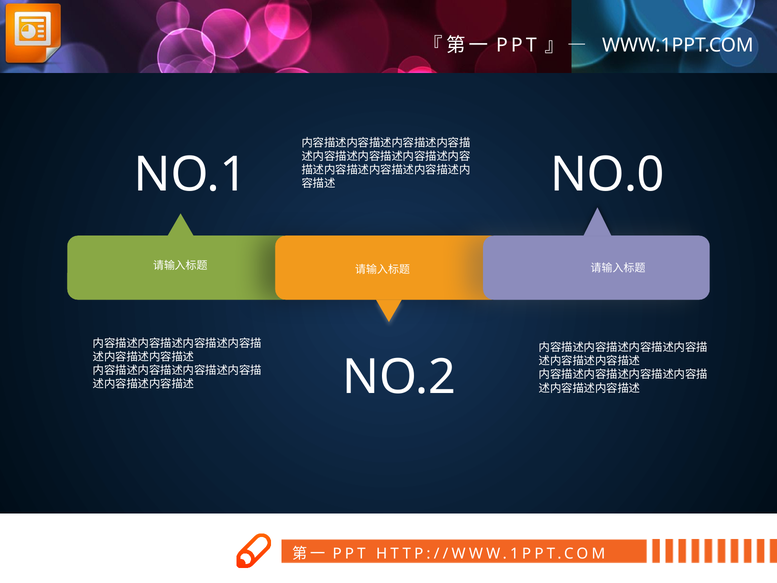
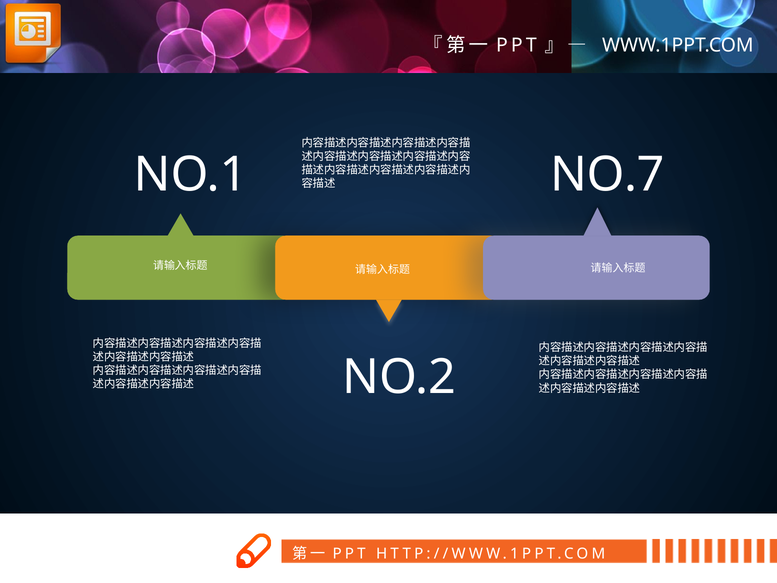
NO.0: NO.0 -> NO.7
